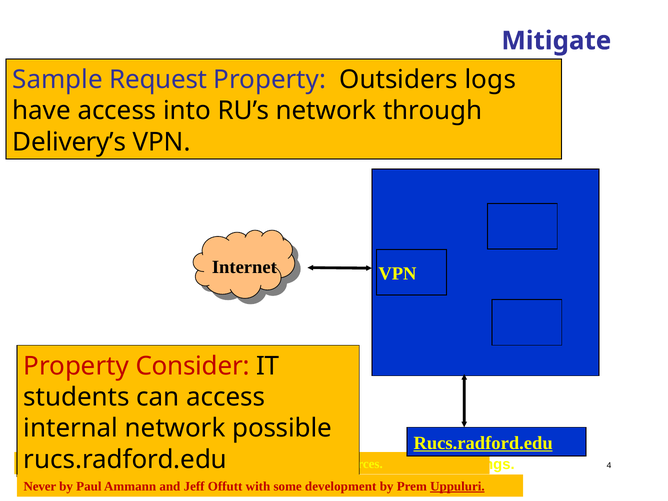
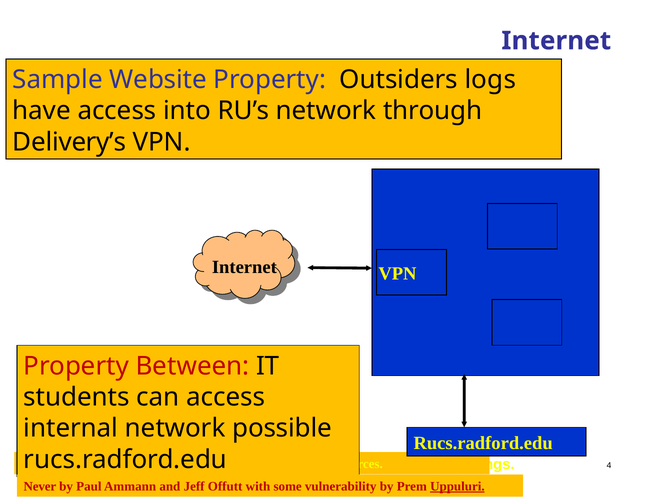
Mitigate at (556, 41): Mitigate -> Internet
Request: Request -> Website
Consider: Consider -> Between
Rucs.radford.edu at (483, 443) underline: present -> none
development: development -> vulnerability
